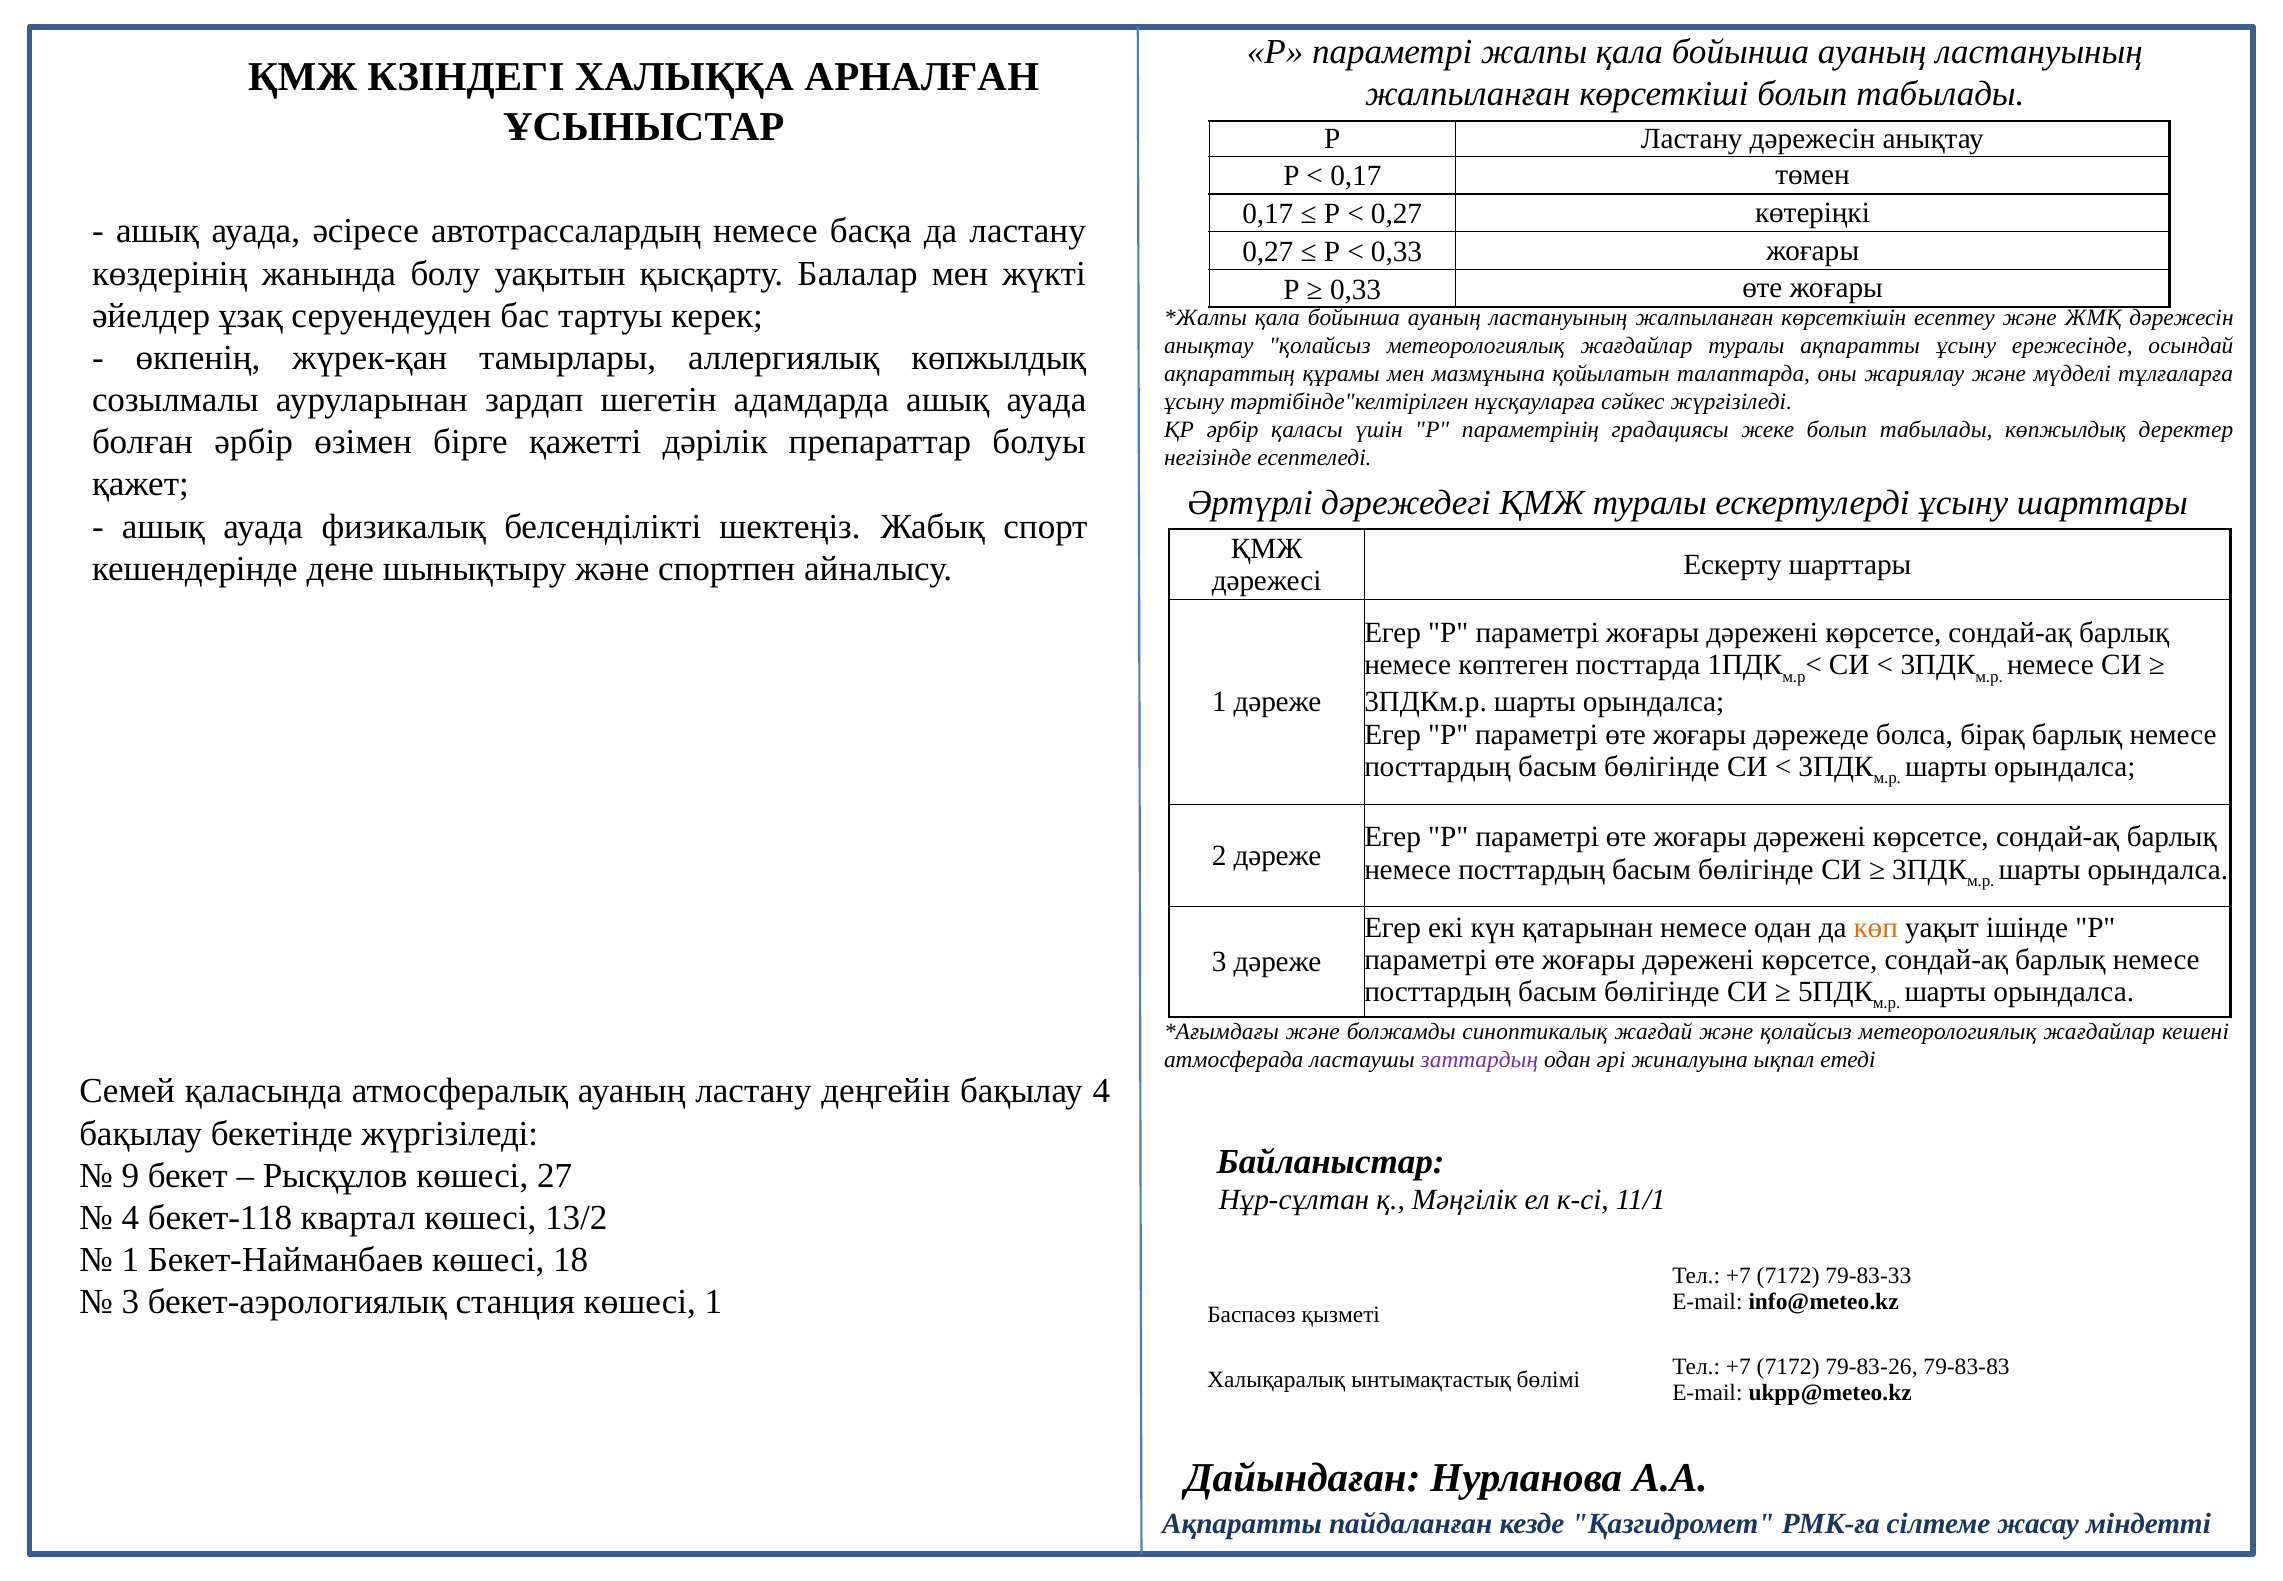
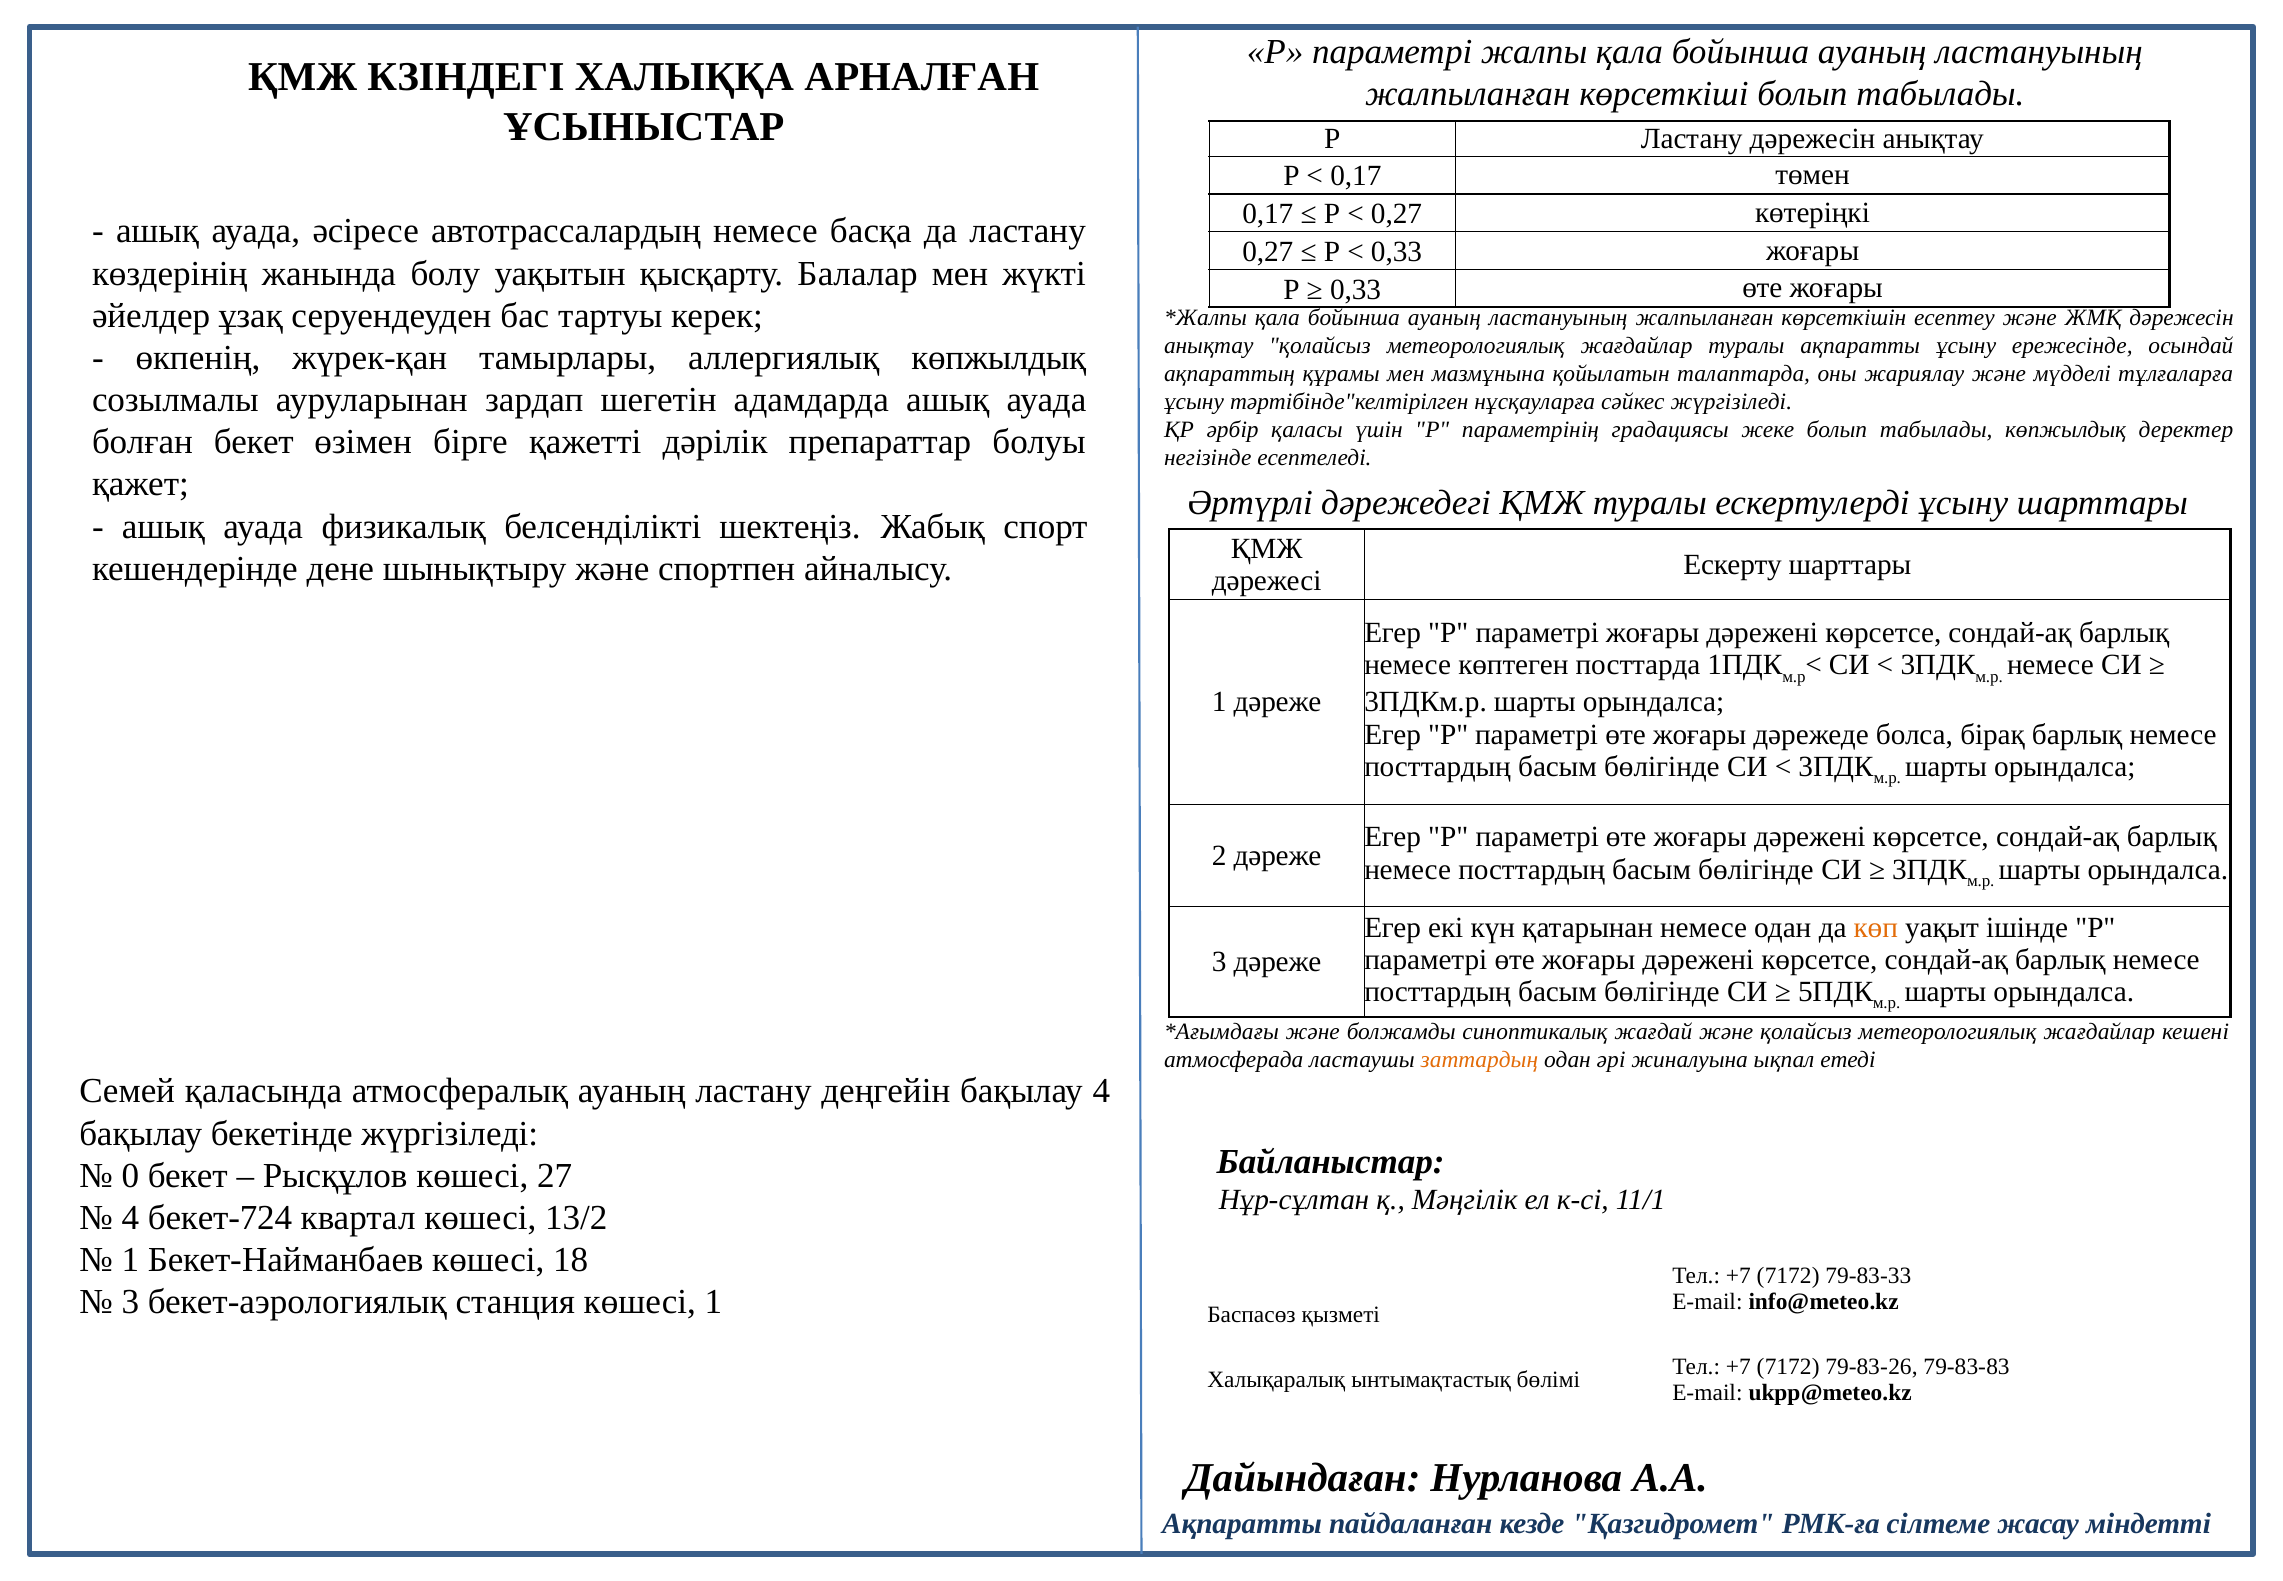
болған әрбір: әрбір -> бекет
заттардың colour: purple -> orange
9: 9 -> 0
бекет-118: бекет-118 -> бекет-724
